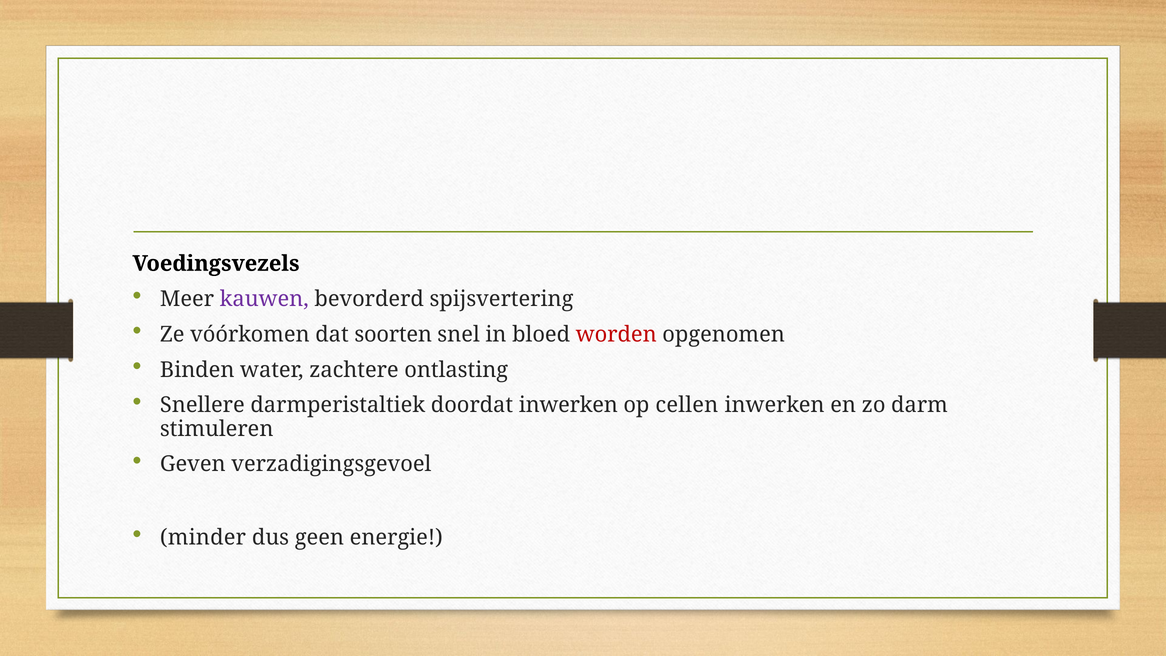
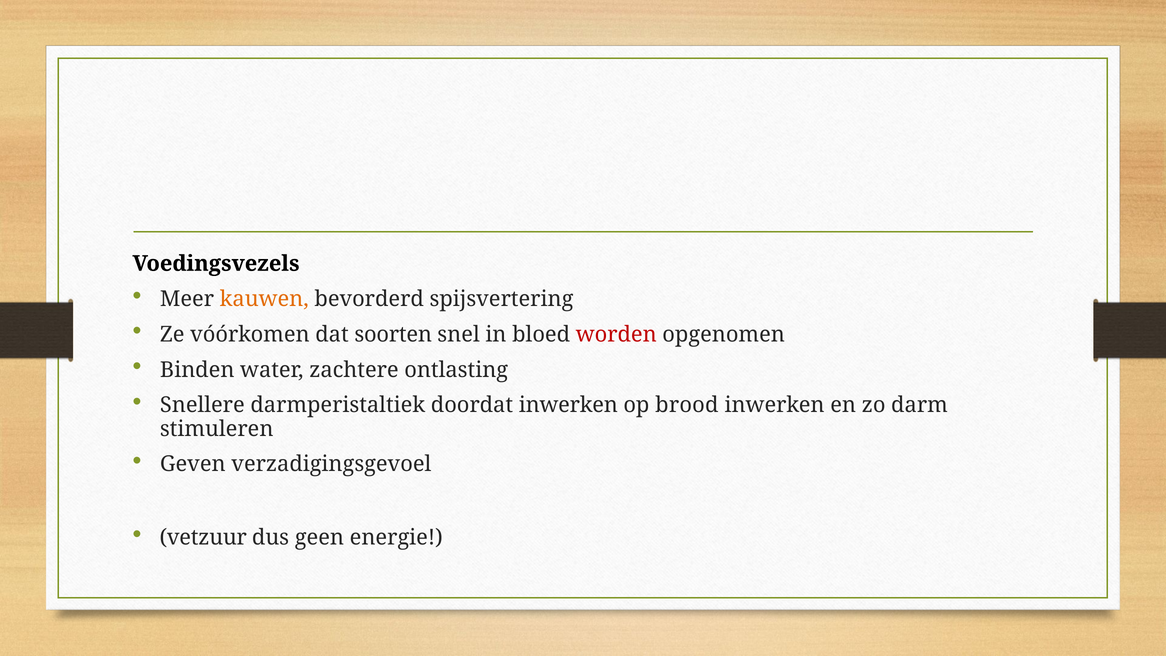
kauwen colour: purple -> orange
cellen: cellen -> brood
minder: minder -> vetzuur
